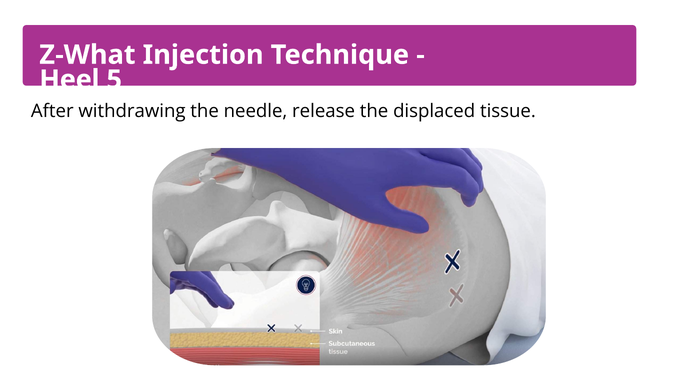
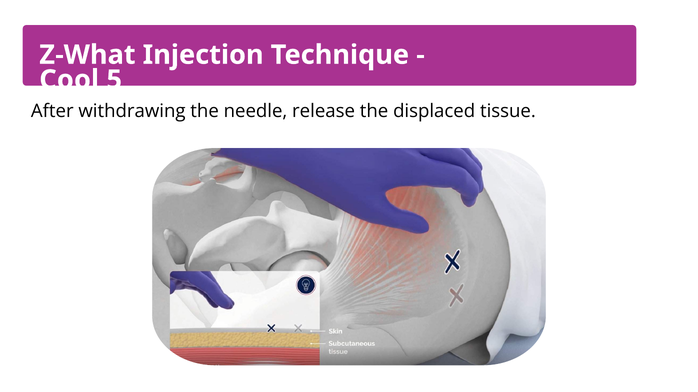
Heel: Heel -> Cool
